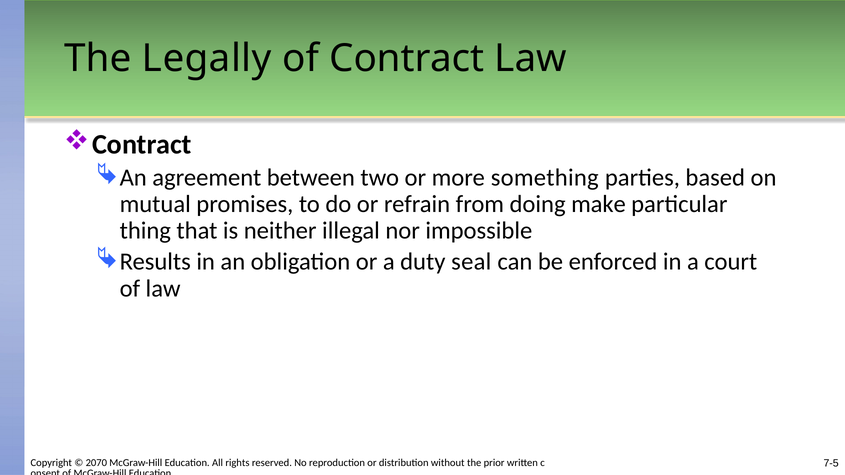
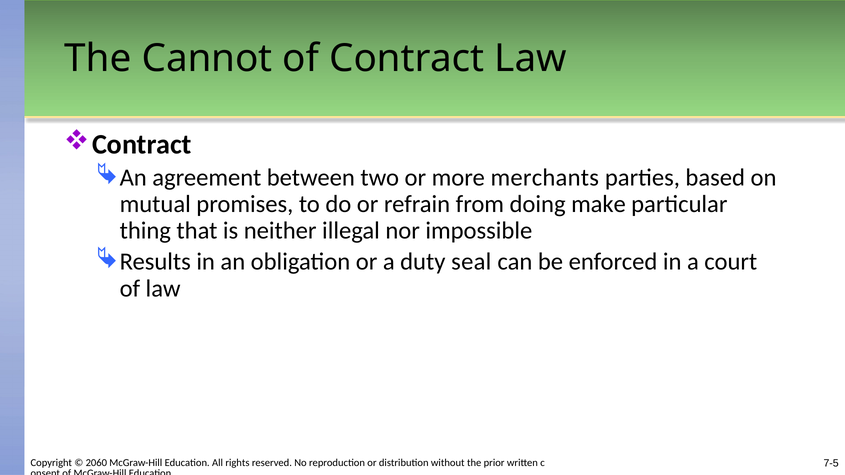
Legally: Legally -> Cannot
something: something -> merchants
2070: 2070 -> 2060
